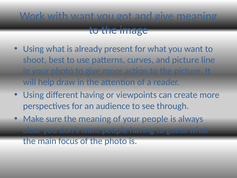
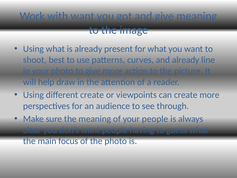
and picture: picture -> already
different having: having -> create
